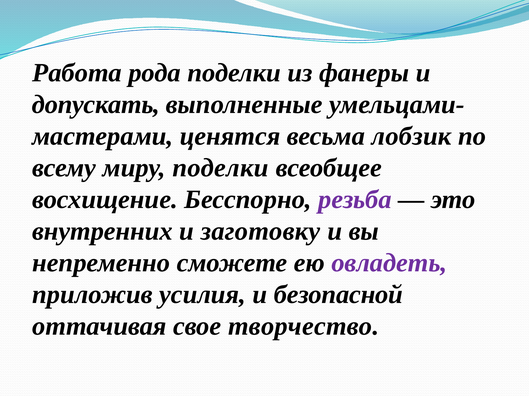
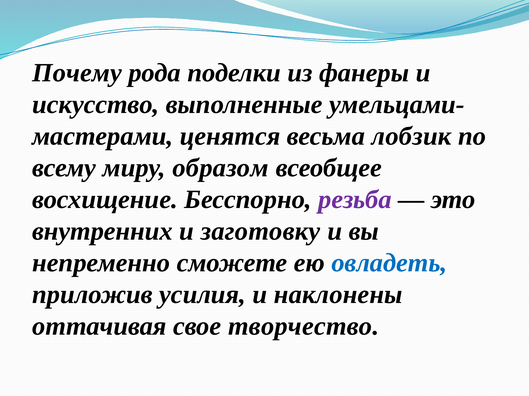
Работа: Работа -> Почему
допускать: допускать -> искусство
миру поделки: поделки -> образом
овладеть colour: purple -> blue
безопасной: безопасной -> наклонены
